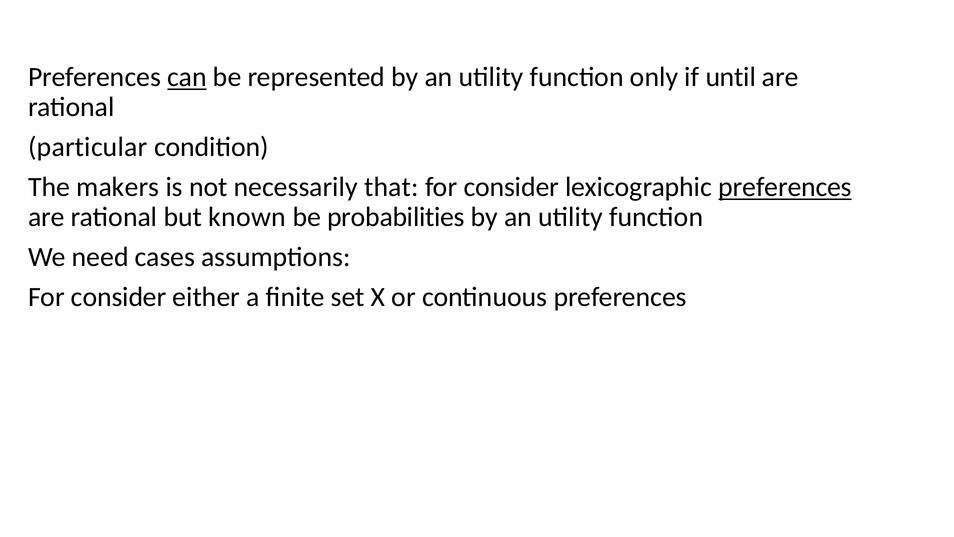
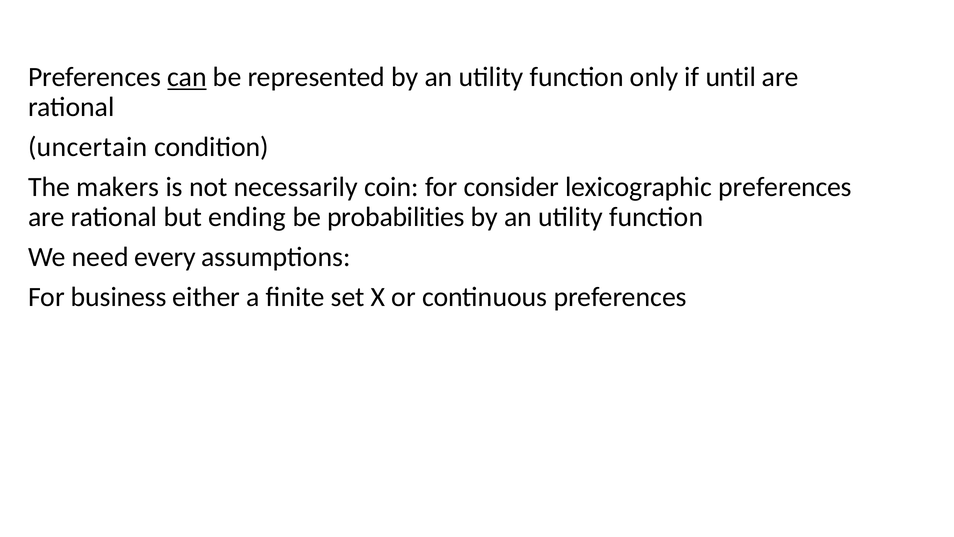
particular: particular -> uncertain
that: that -> coin
preferences at (785, 187) underline: present -> none
known: known -> ending
cases: cases -> every
consider at (119, 297): consider -> business
